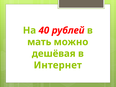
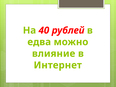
мать: мать -> едва
дешёвая: дешёвая -> влияние
